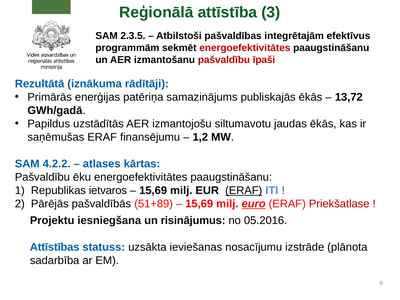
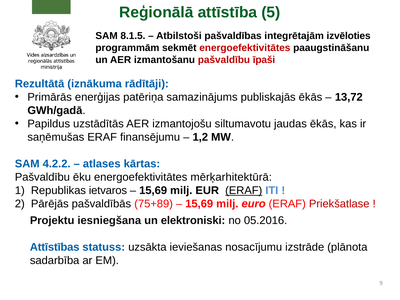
3: 3 -> 5
2.3.5: 2.3.5 -> 8.1.5
efektīvus: efektīvus -> izvēloties
ēku energoefektivitātes paaugstināšanu: paaugstināšanu -> mērķarhitektūrā
51+89: 51+89 -> 75+89
euro underline: present -> none
risinājumus: risinājumus -> elektroniski
